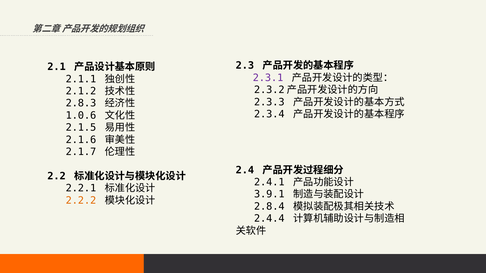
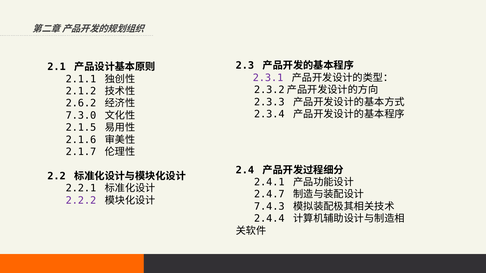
2.8.3: 2.8.3 -> 2.6.2
1.0.6: 1.0.6 -> 7.3.0
3.9.1: 3.9.1 -> 2.4.7
2.2.2 colour: orange -> purple
2.8.4: 2.8.4 -> 7.4.3
